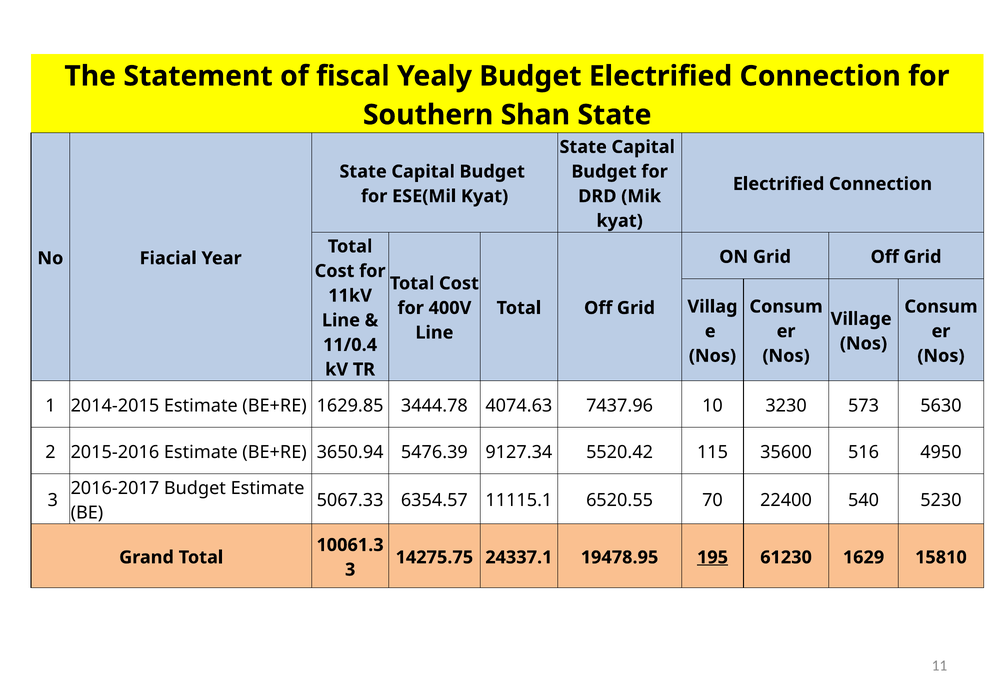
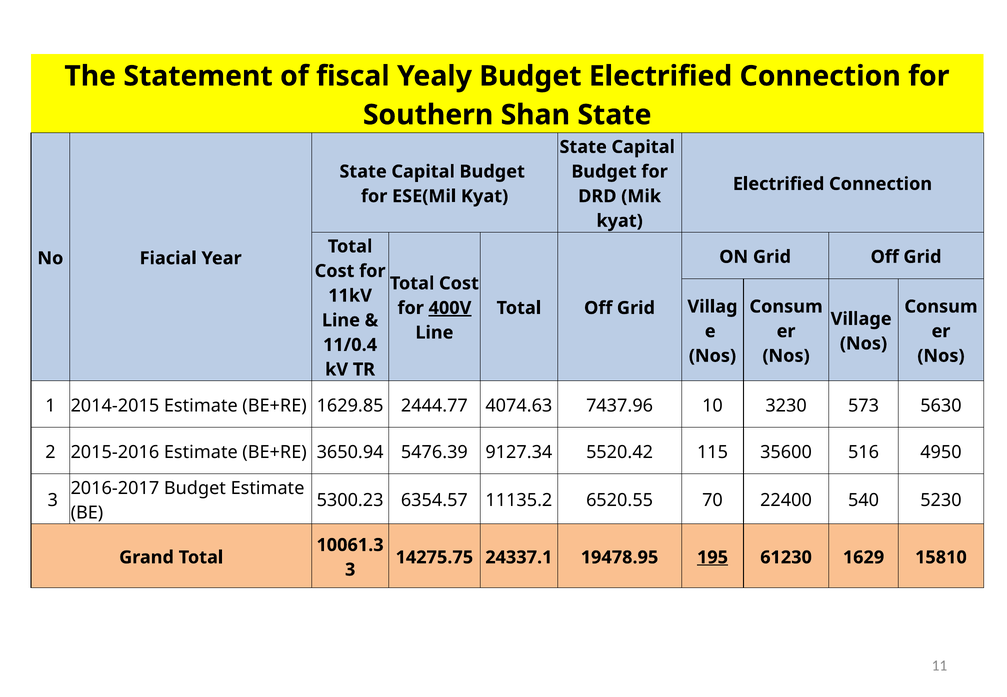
400V underline: none -> present
3444.78: 3444.78 -> 2444.77
5067.33: 5067.33 -> 5300.23
11115.1: 11115.1 -> 11135.2
